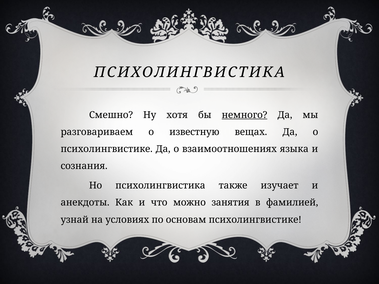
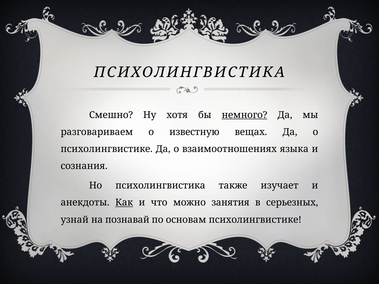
Как underline: none -> present
фамилией: фамилией -> серьезных
условиях: условиях -> познавай
